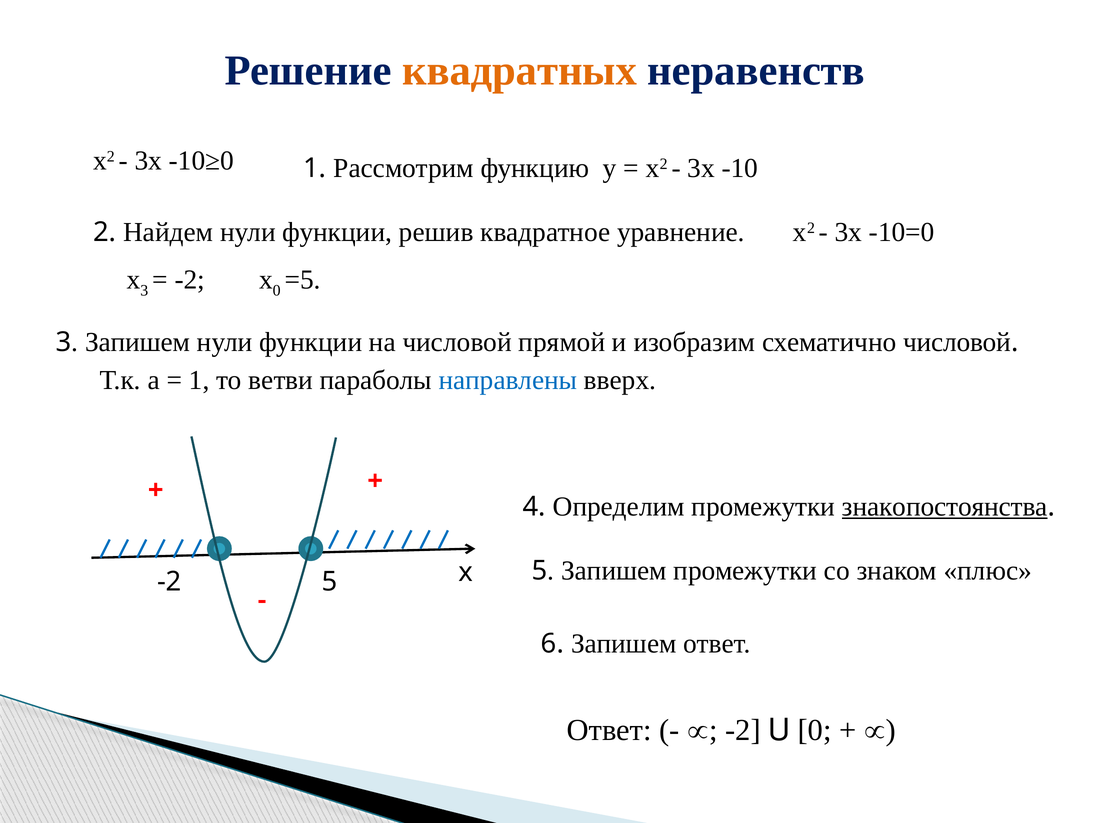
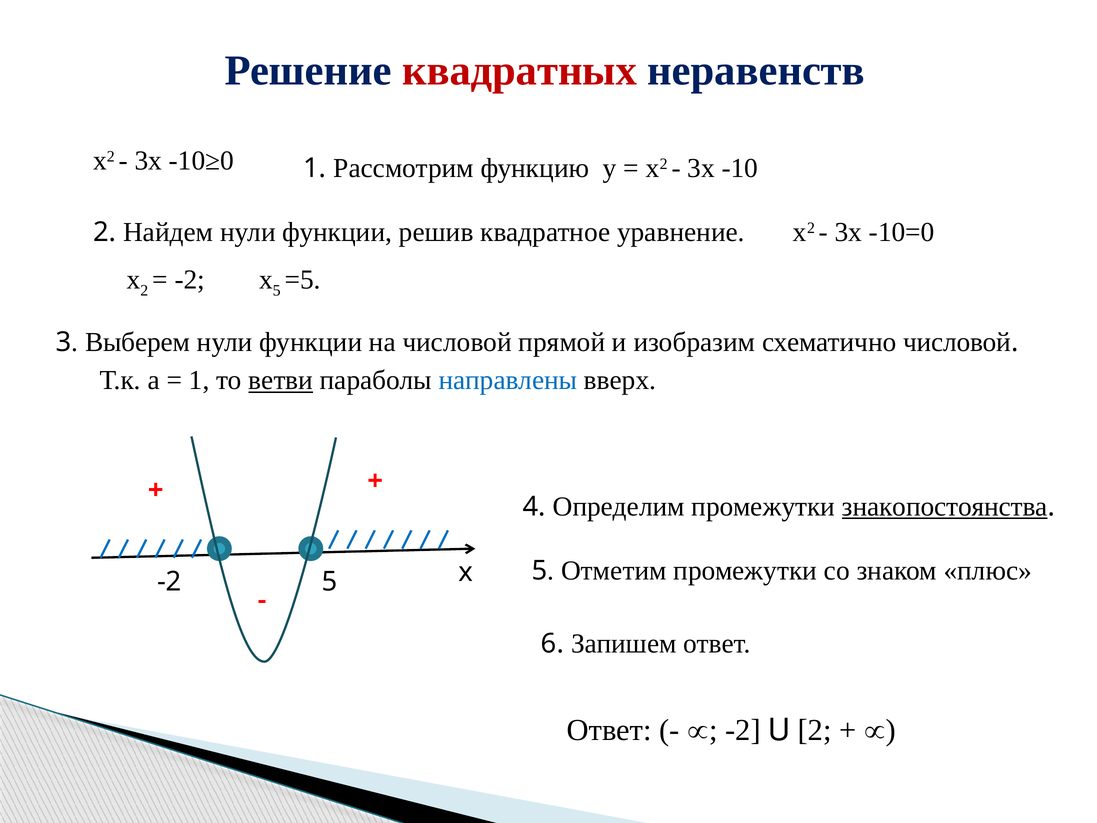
квадратных colour: orange -> red
х 3: 3 -> 2
х 0: 0 -> 5
Запишем at (138, 342): Запишем -> Выберем
ветви underline: none -> present
Запишем at (614, 570): Запишем -> Отметим
ꓴ 0: 0 -> 2
